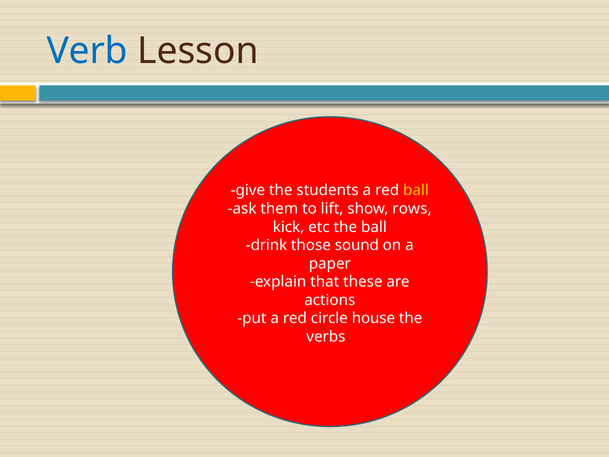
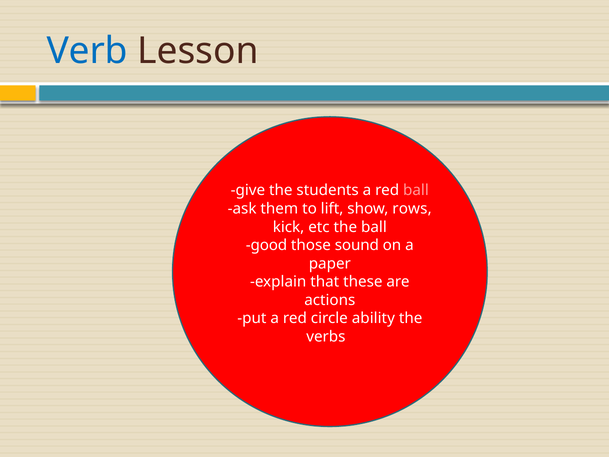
ball at (416, 190) colour: yellow -> pink
drink: drink -> good
house: house -> ability
